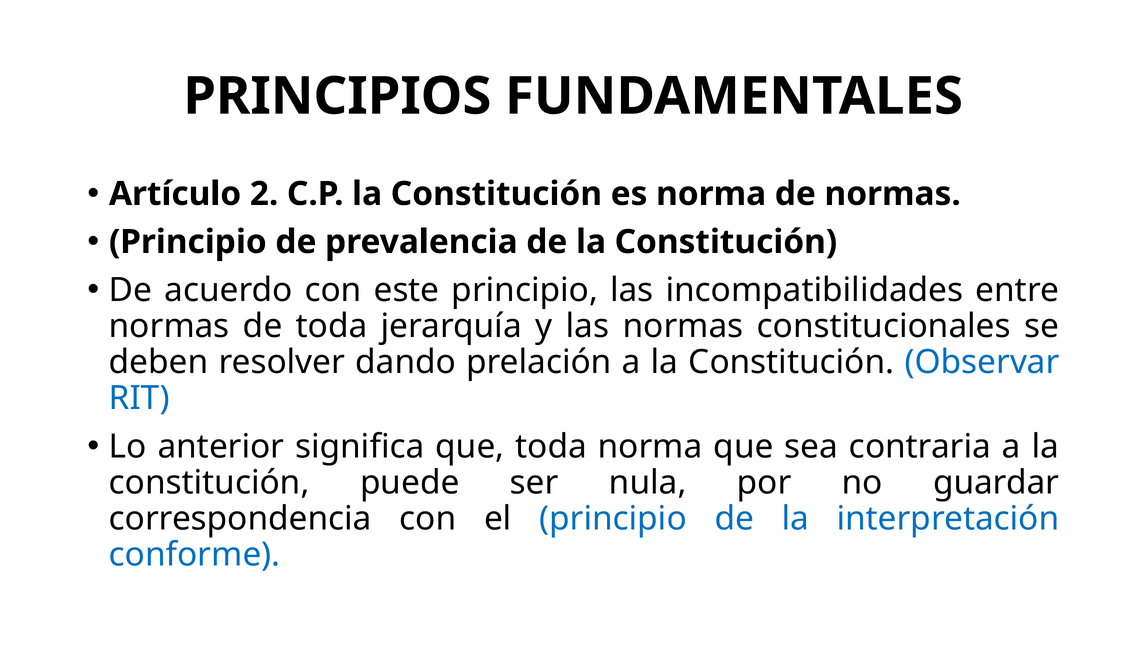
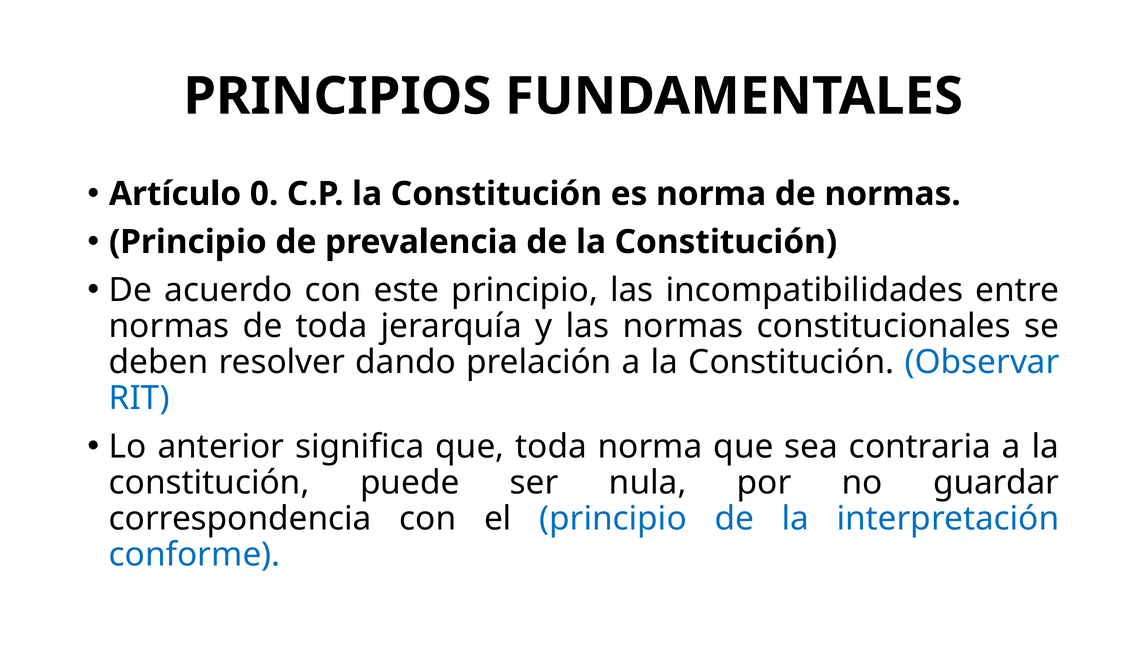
2: 2 -> 0
